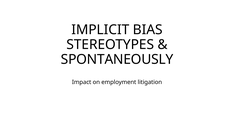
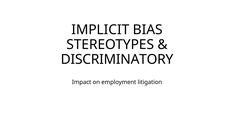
SPONTANEOUSLY: SPONTANEOUSLY -> DISCRIMINATORY
